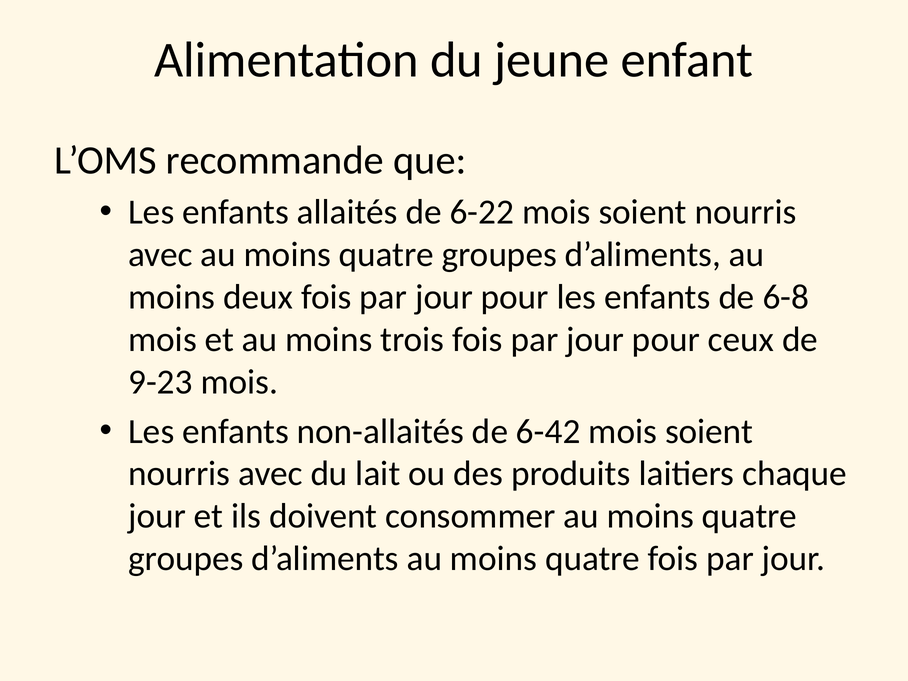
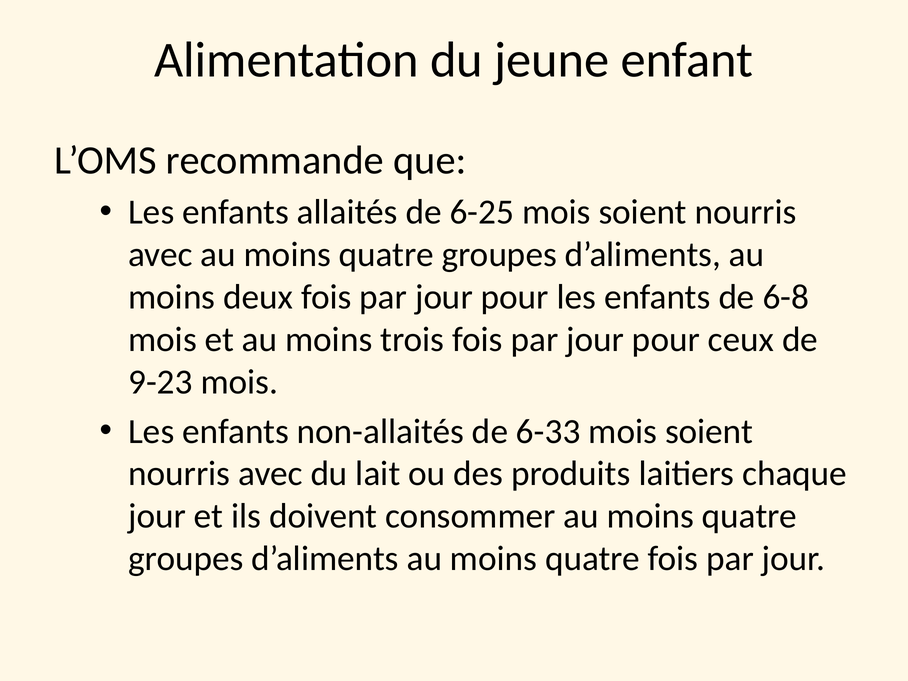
6-22: 6-22 -> 6-25
6-42: 6-42 -> 6-33
